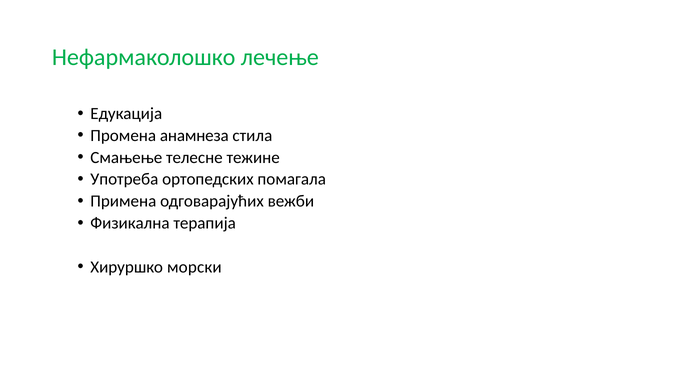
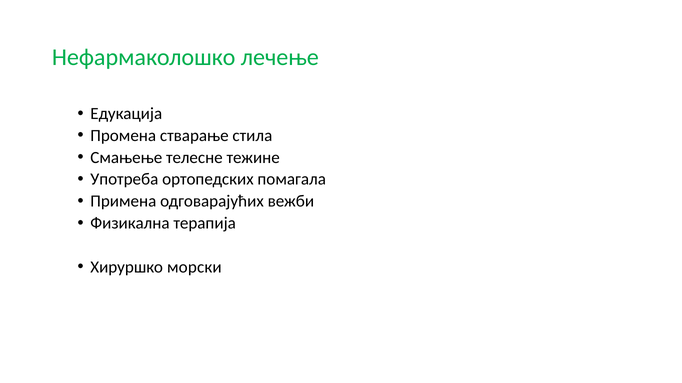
анамнеза: анамнеза -> стварање
